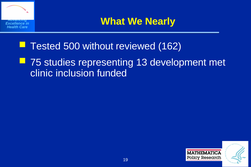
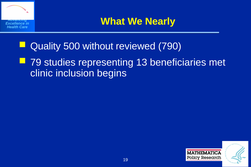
Tested: Tested -> Quality
162: 162 -> 790
75: 75 -> 79
development: development -> beneficiaries
funded: funded -> begins
